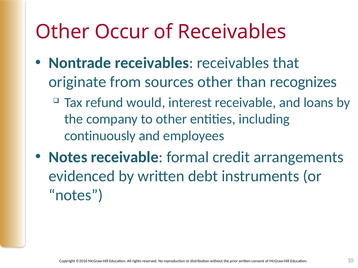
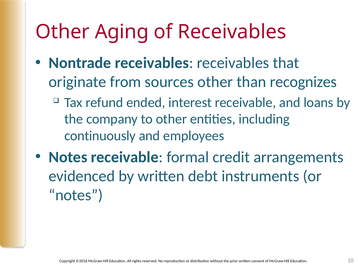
Occur: Occur -> Aging
would: would -> ended
